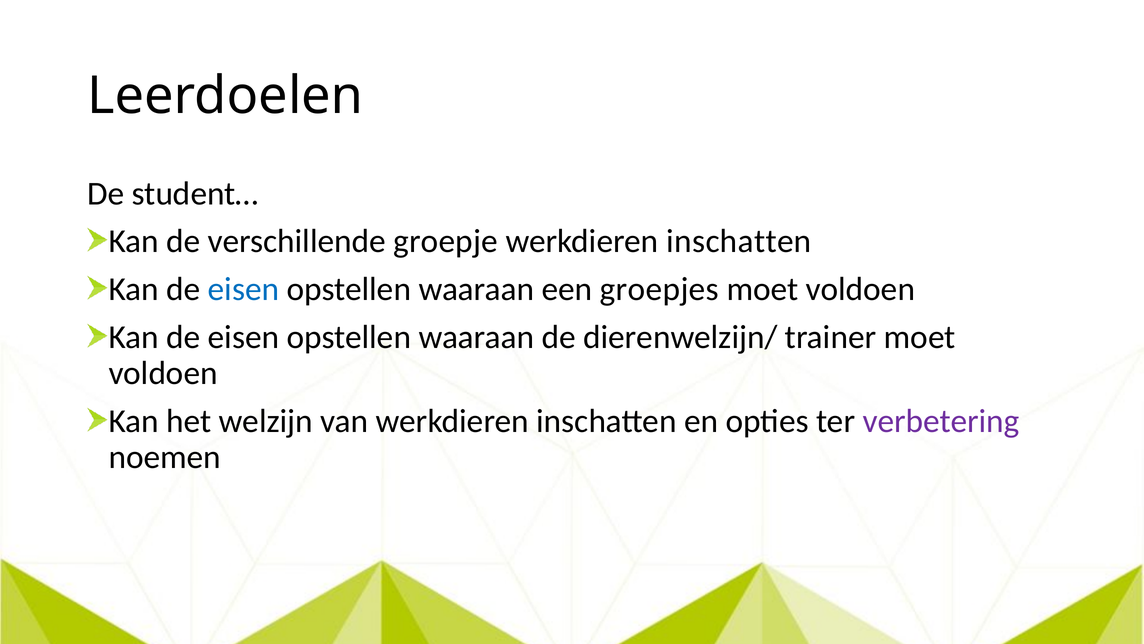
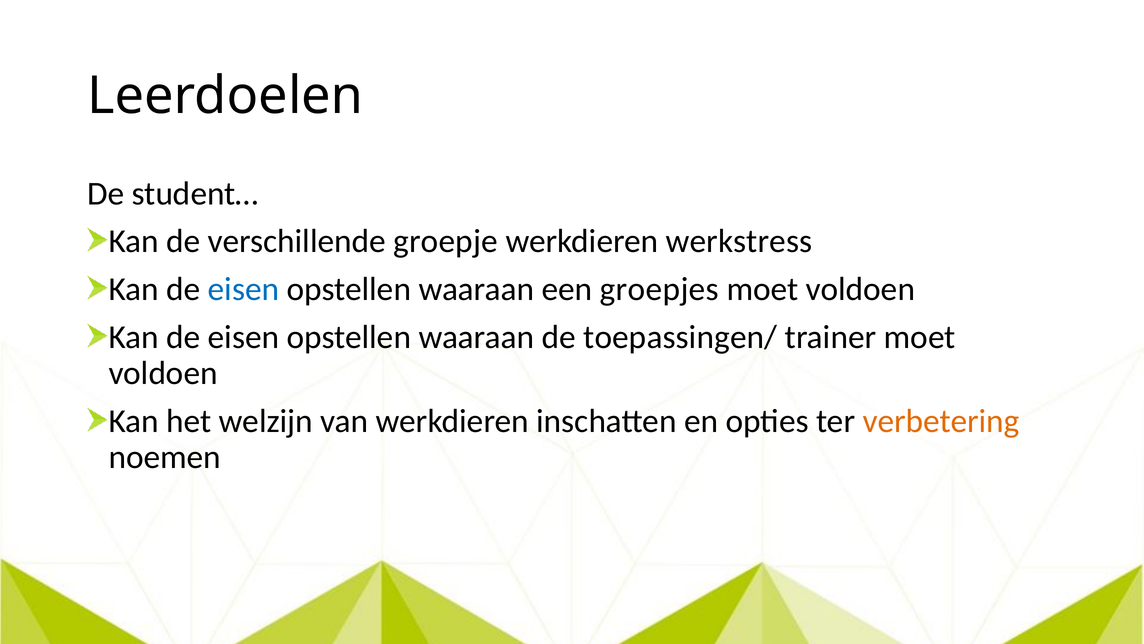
inschatten at (739, 241): inschatten -> werkstress
dierenwelzijn/: dierenwelzijn/ -> toepassingen/
verbetering colour: purple -> orange
